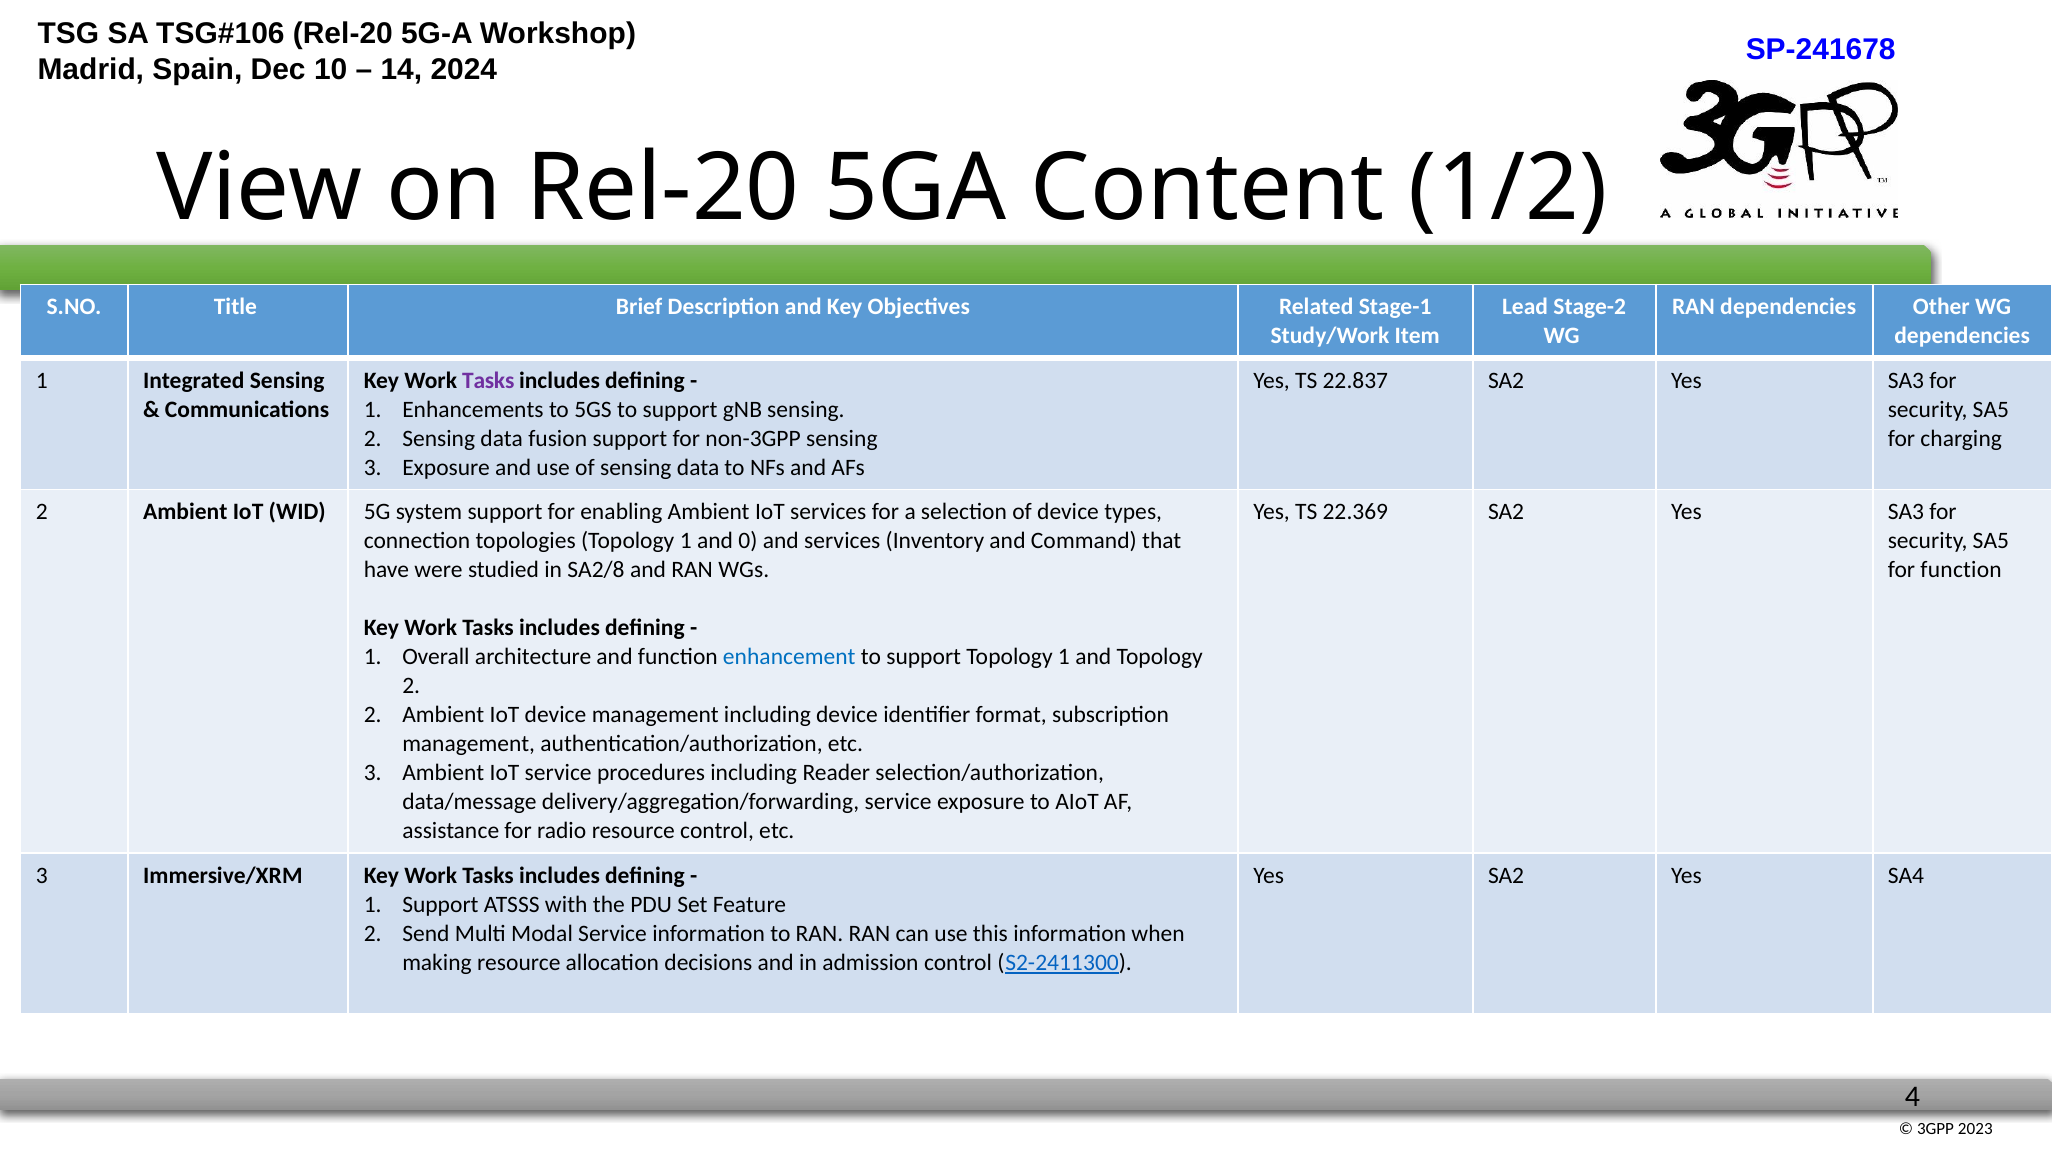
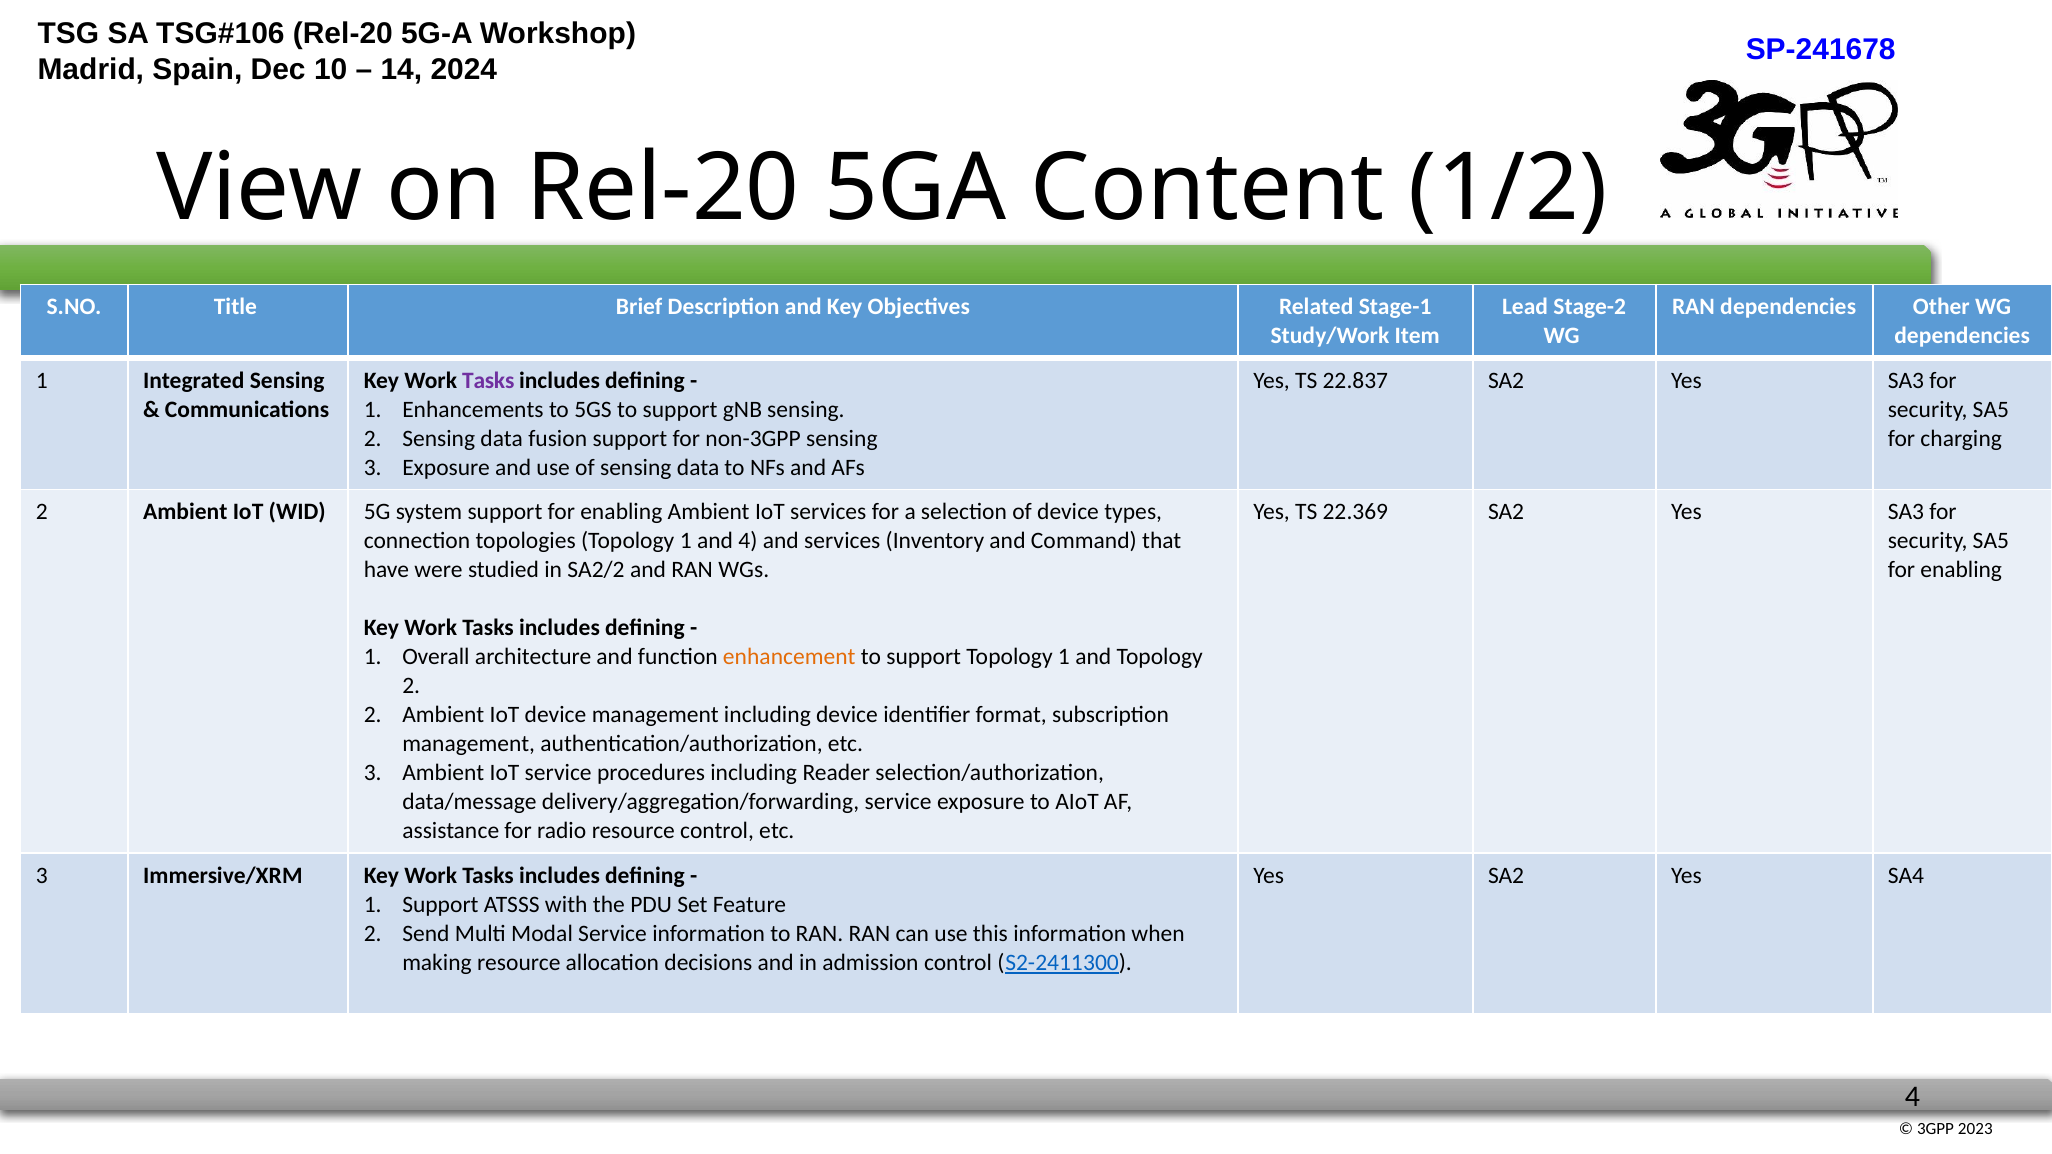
and 0: 0 -> 4
SA2/8: SA2/8 -> SA2/2
function at (1961, 570): function -> enabling
enhancement colour: blue -> orange
